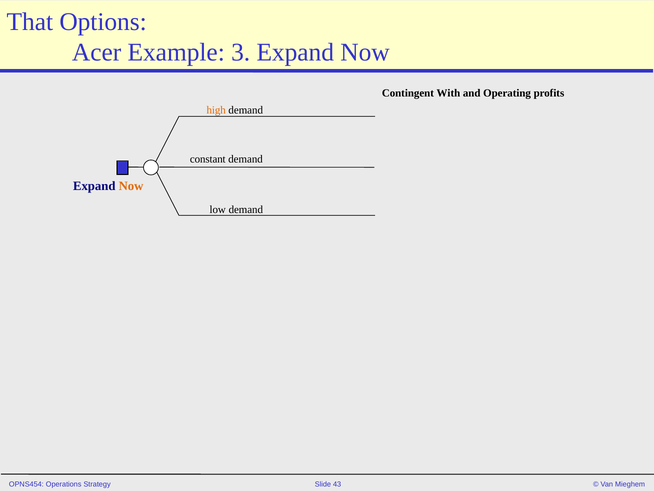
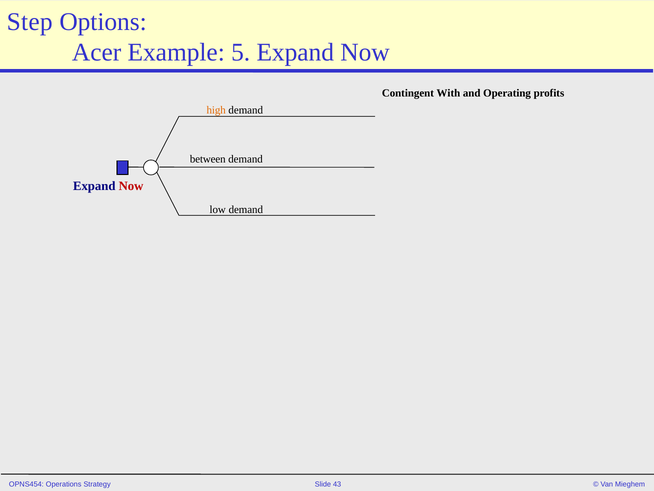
That: That -> Step
3: 3 -> 5
constant: constant -> between
Now at (131, 186) colour: orange -> red
